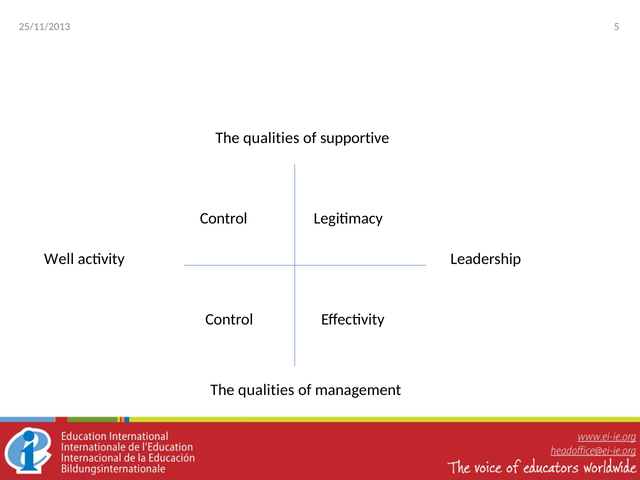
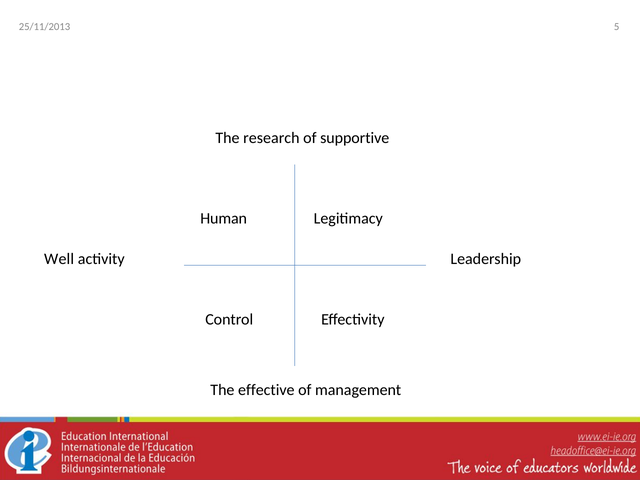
qualities at (271, 138): qualities -> research
Control at (224, 219): Control -> Human
qualities at (266, 390): qualities -> effective
